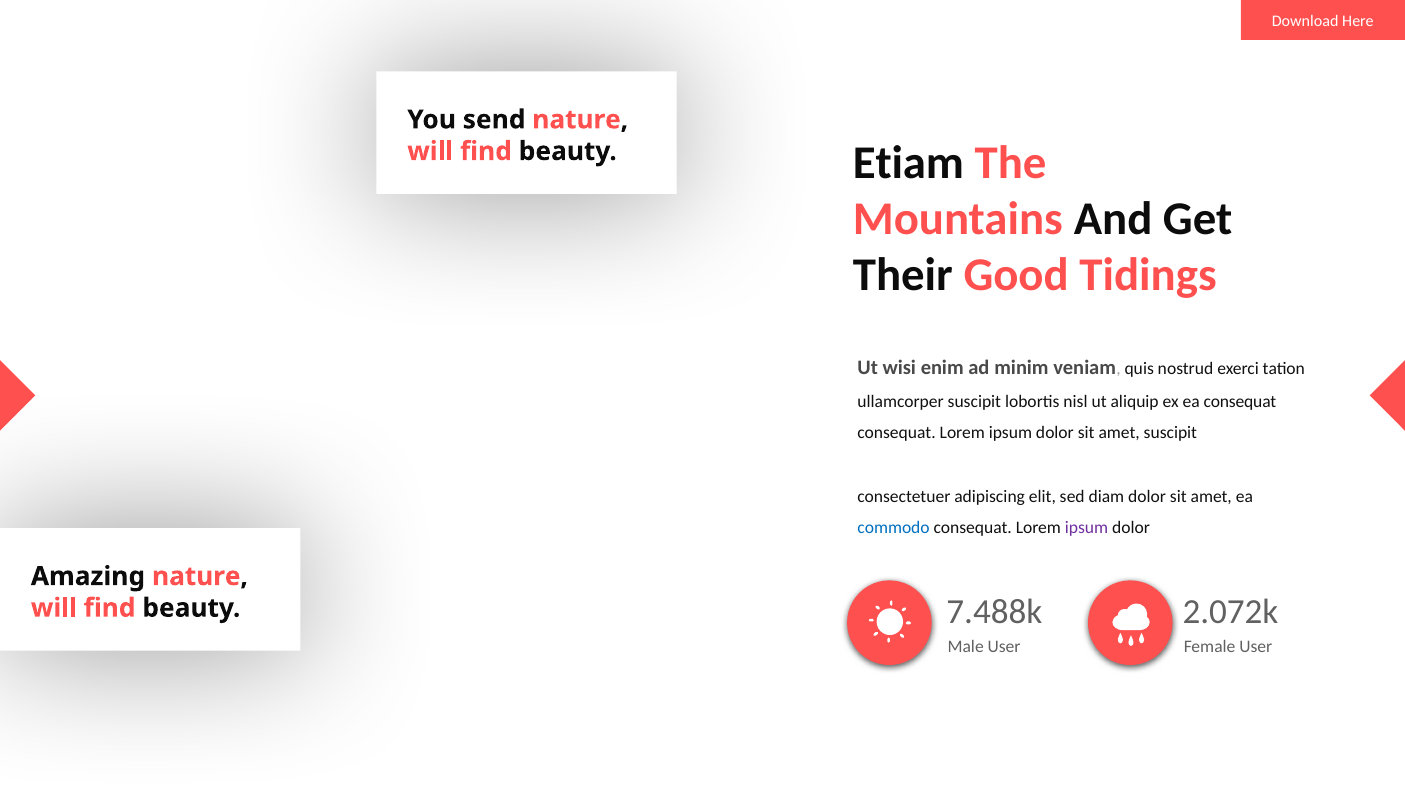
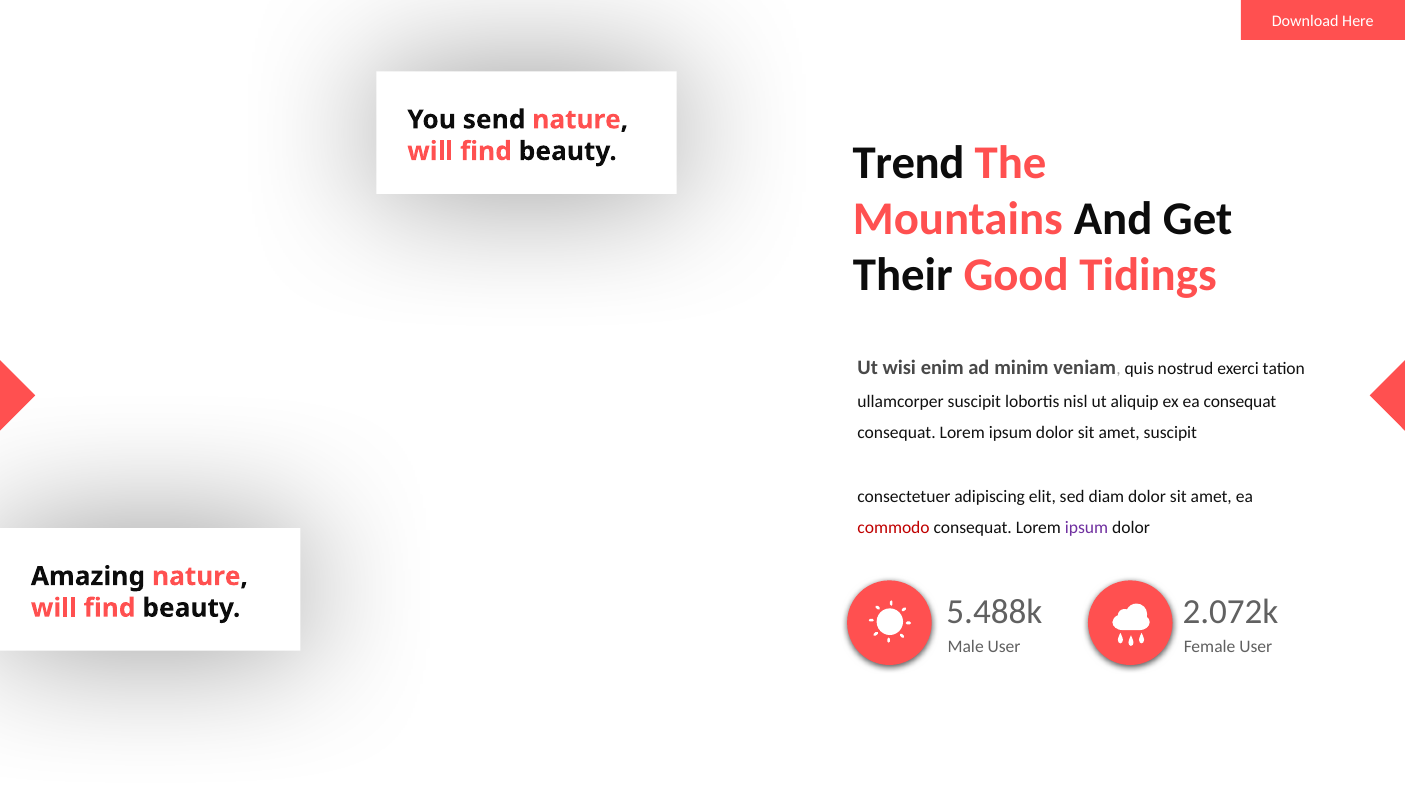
Etiam: Etiam -> Trend
commodo colour: blue -> red
7.488k: 7.488k -> 5.488k
